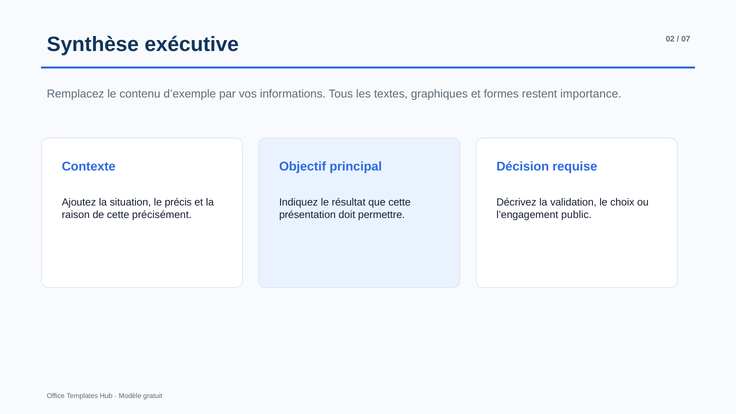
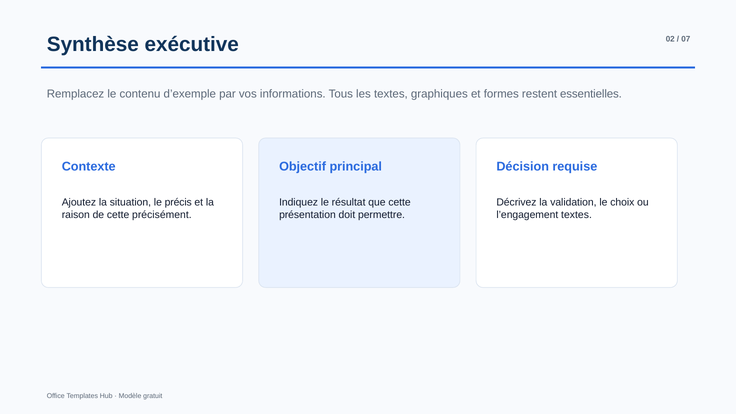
importance: importance -> essentielles
l’engagement public: public -> textes
